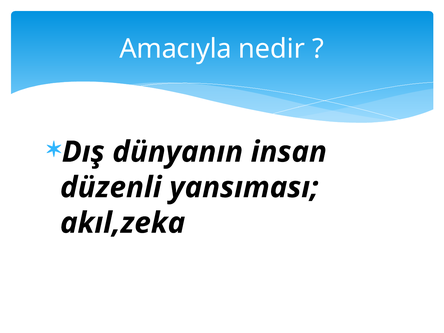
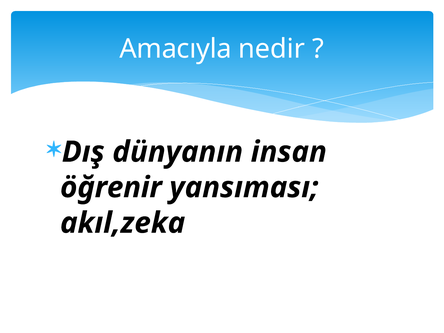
düzenli: düzenli -> öğrenir
